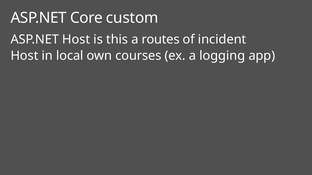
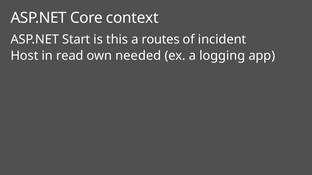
custom: custom -> context
ASP.NET Host: Host -> Start
local: local -> read
courses: courses -> needed
